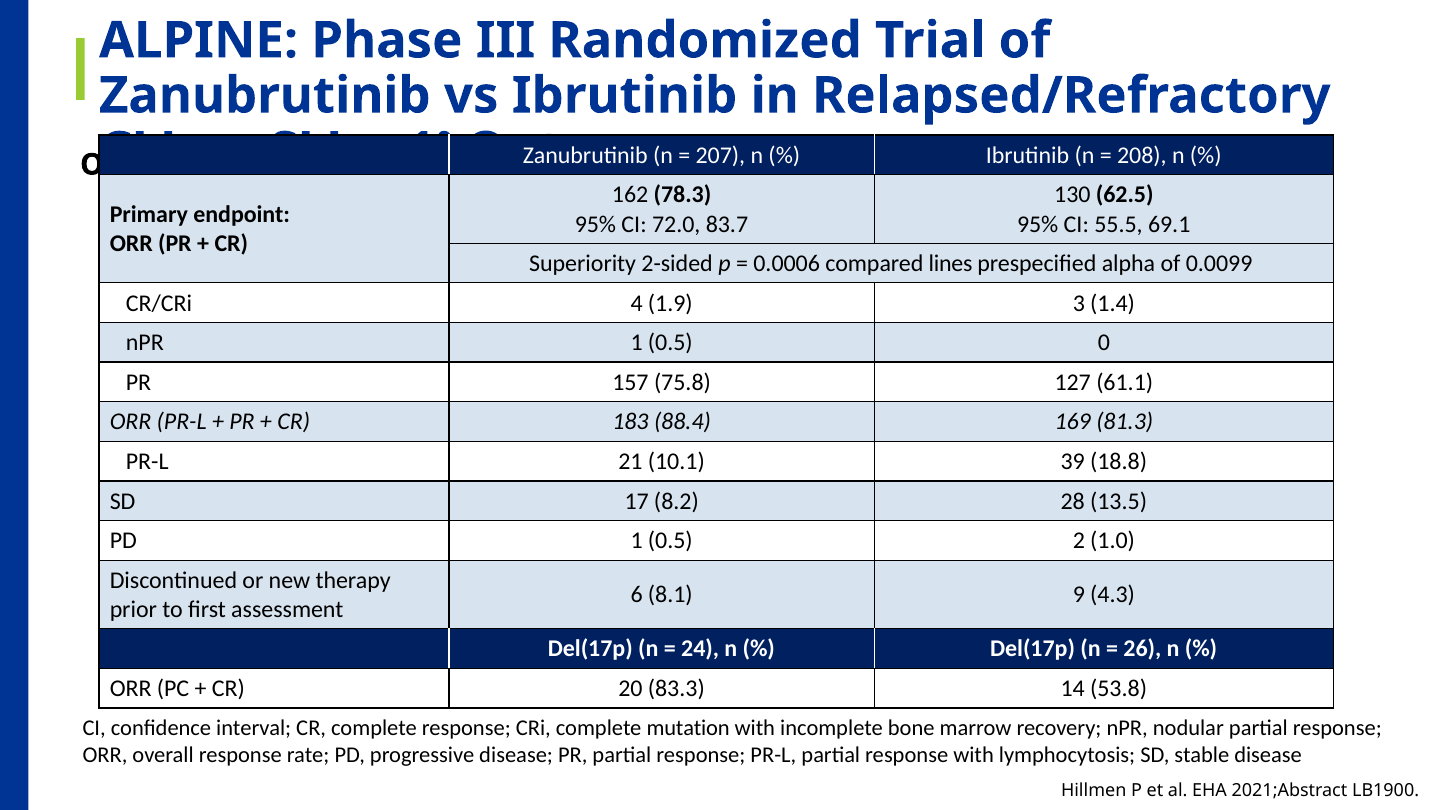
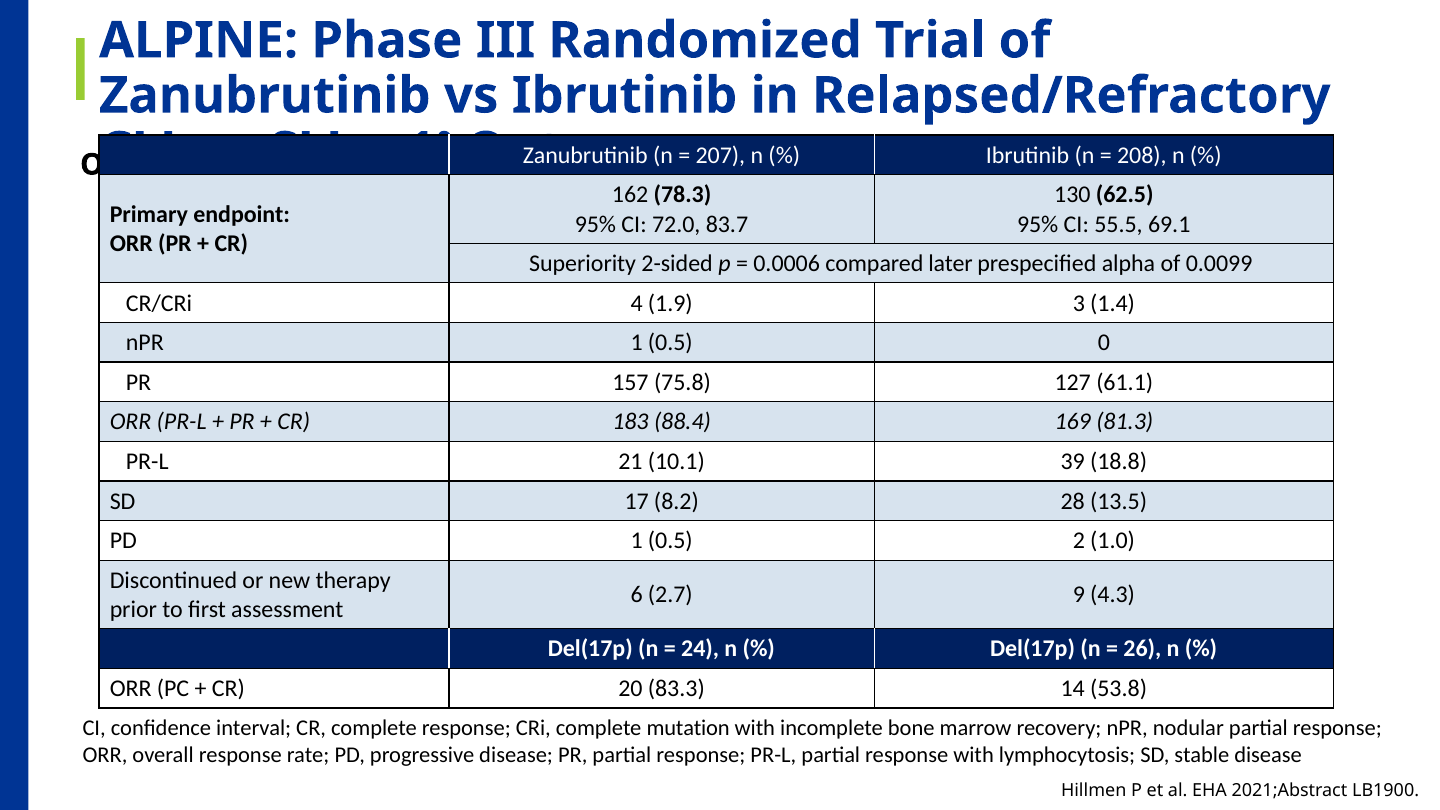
lines: lines -> later
8.1: 8.1 -> 2.7
